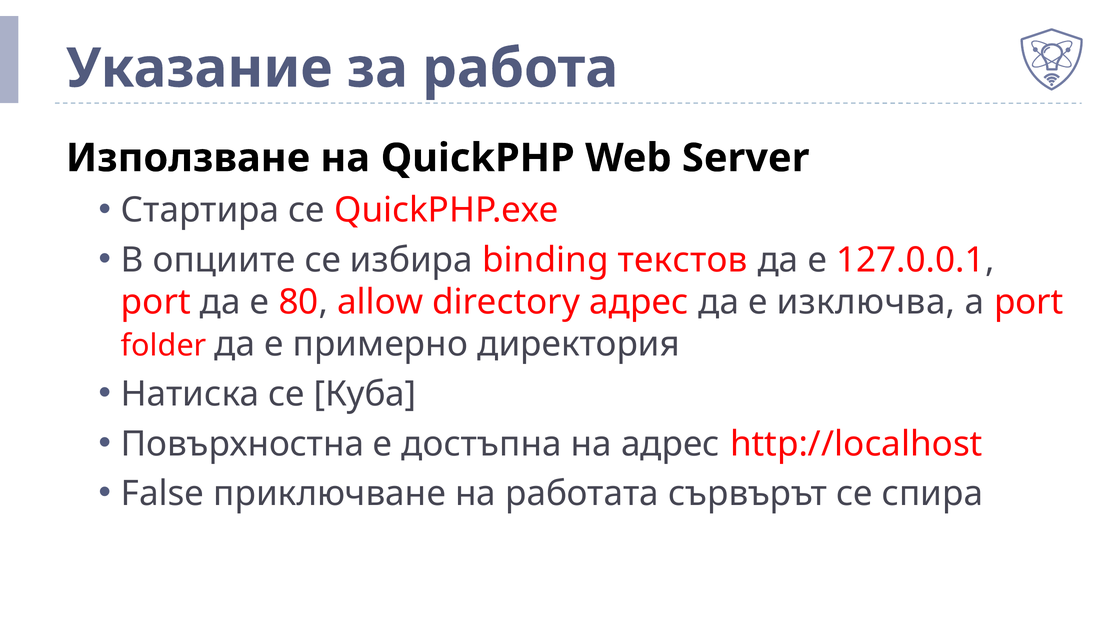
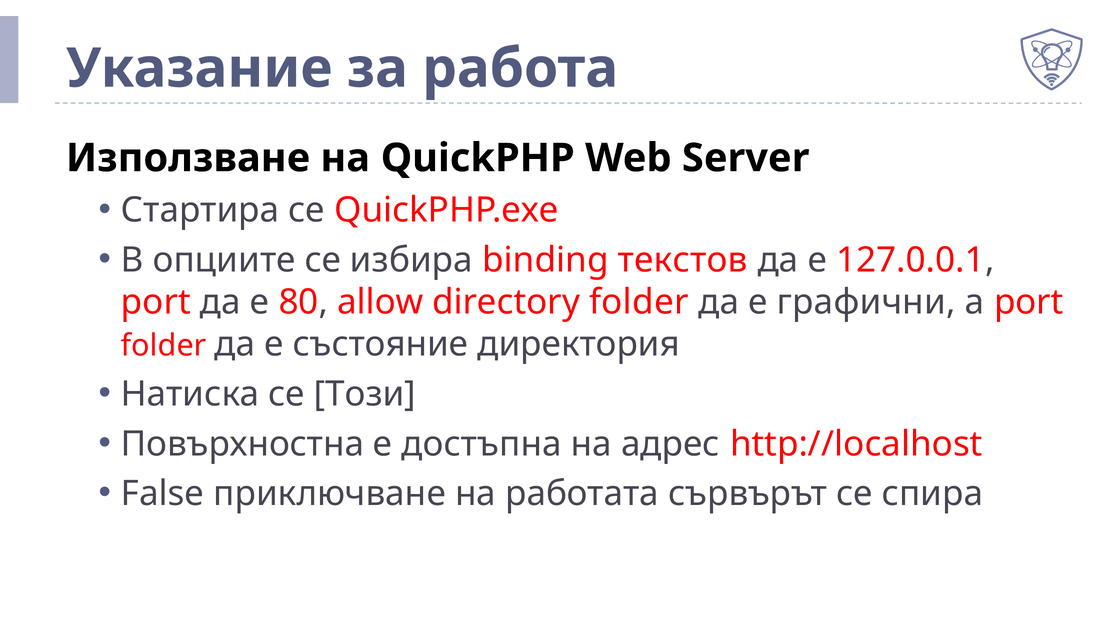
directory адрес: адрес -> folder
изключва: изключва -> графични
примерно: примерно -> състояние
Куба: Куба -> Този
